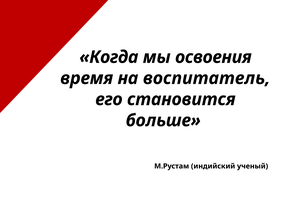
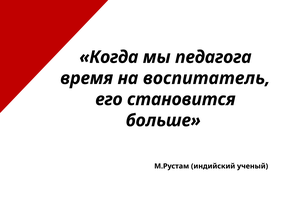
освоения: освоения -> педагога
